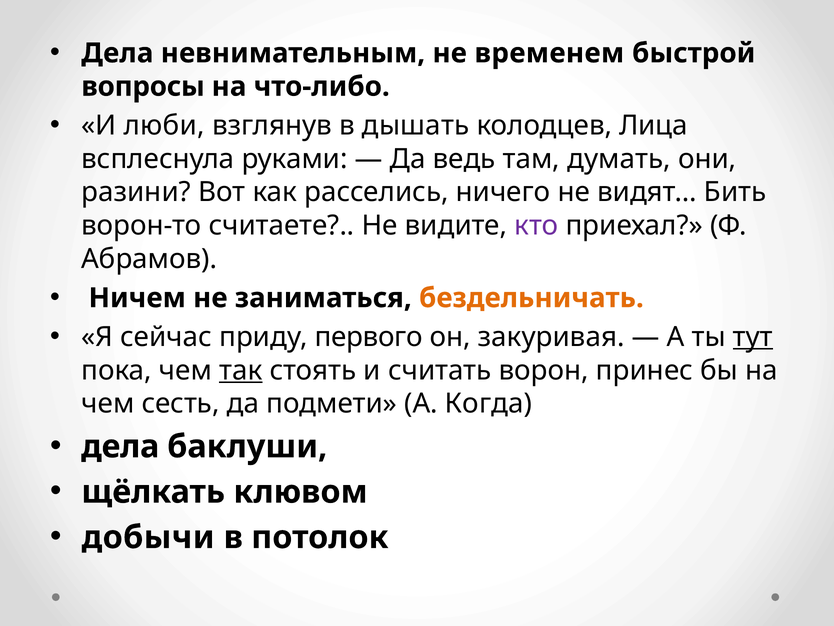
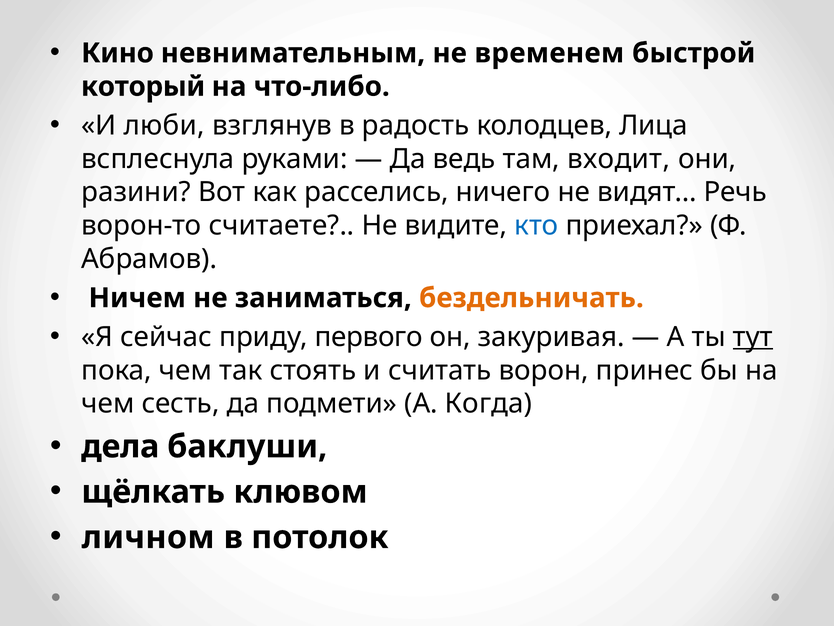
Дела at (117, 53): Дела -> Кино
вопросы: вопросы -> который
дышать: дышать -> радость
думать: думать -> входит
Бить: Бить -> Речь
кто colour: purple -> blue
так underline: present -> none
добычи: добычи -> личном
